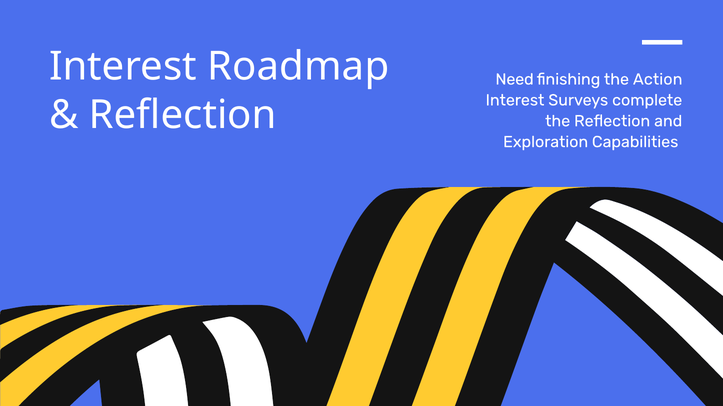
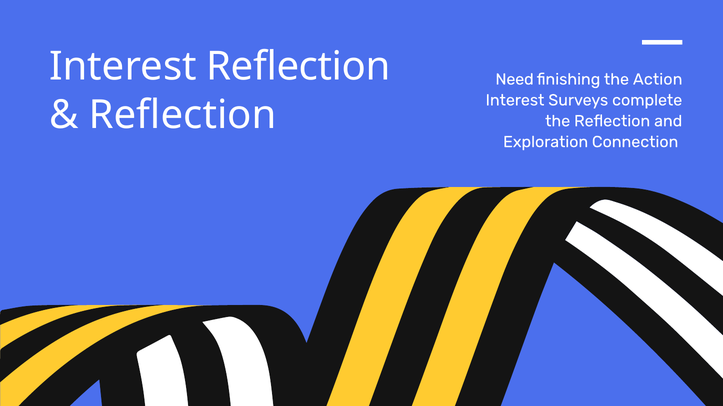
Interest Roadmap: Roadmap -> Reflection
Capabilities: Capabilities -> Connection
